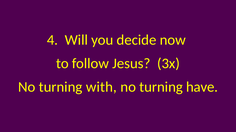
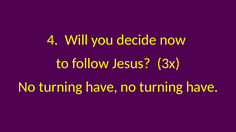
with at (101, 87): with -> have
